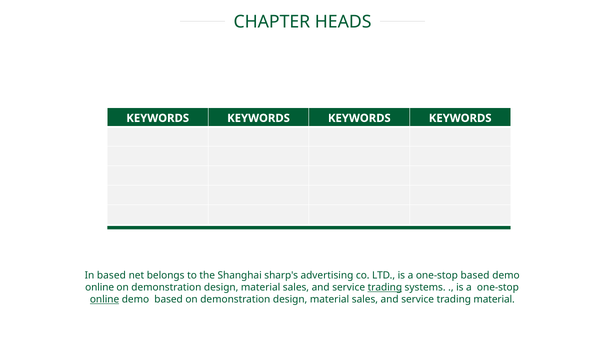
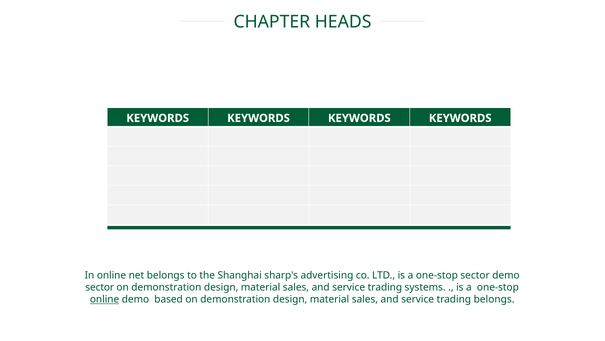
In based: based -> online
one-stop based: based -> sector
online at (100, 287): online -> sector
trading at (385, 287) underline: present -> none
trading material: material -> belongs
